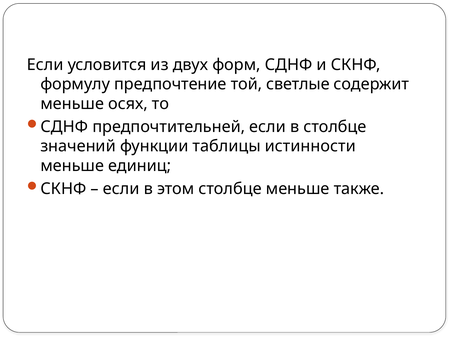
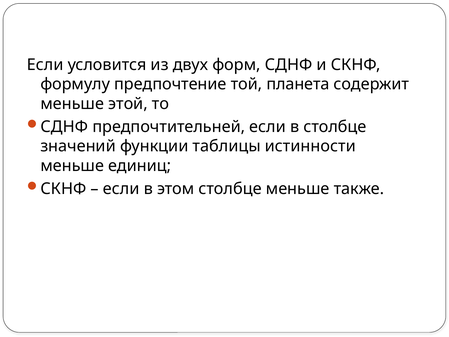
светлые: светлые -> планета
осях: осях -> этой
